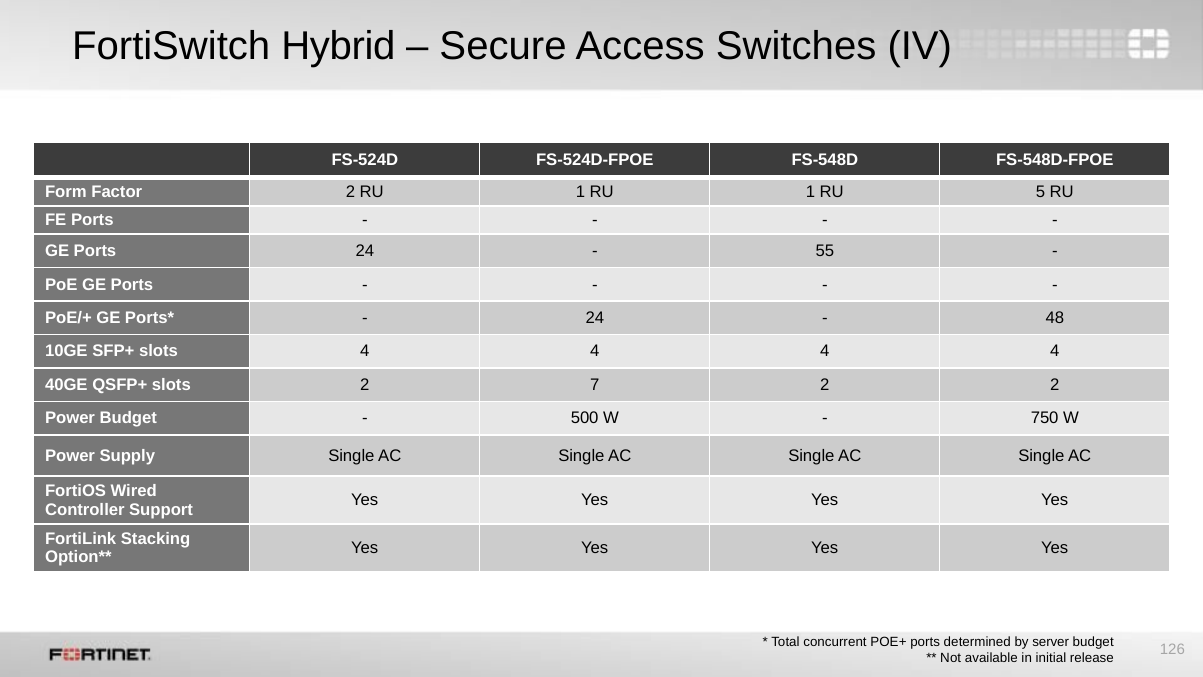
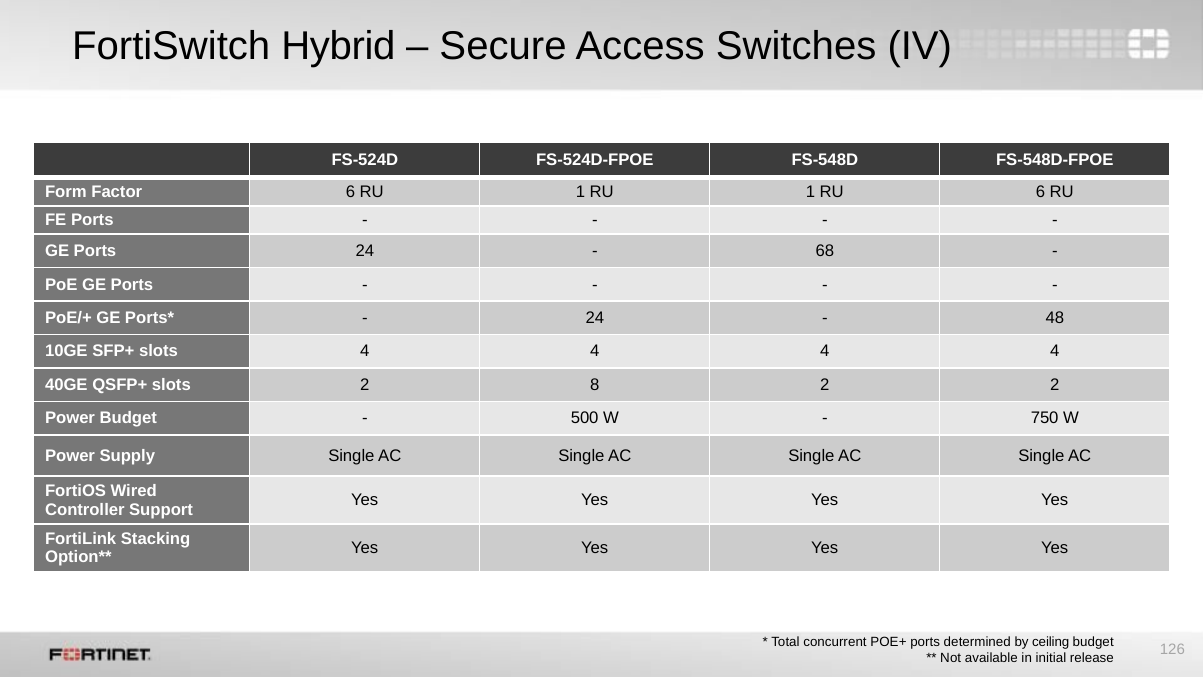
Factor 2: 2 -> 6
RU 5: 5 -> 6
55: 55 -> 68
7: 7 -> 8
server: server -> ceiling
